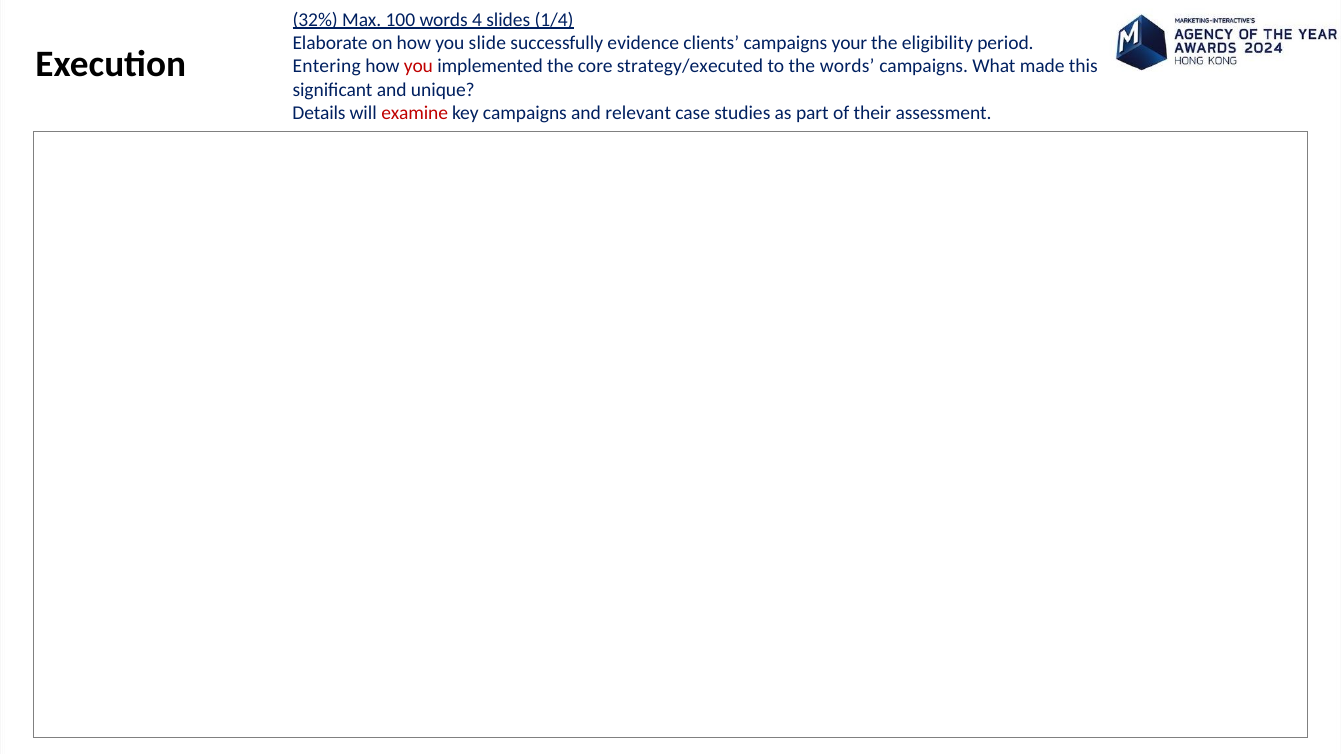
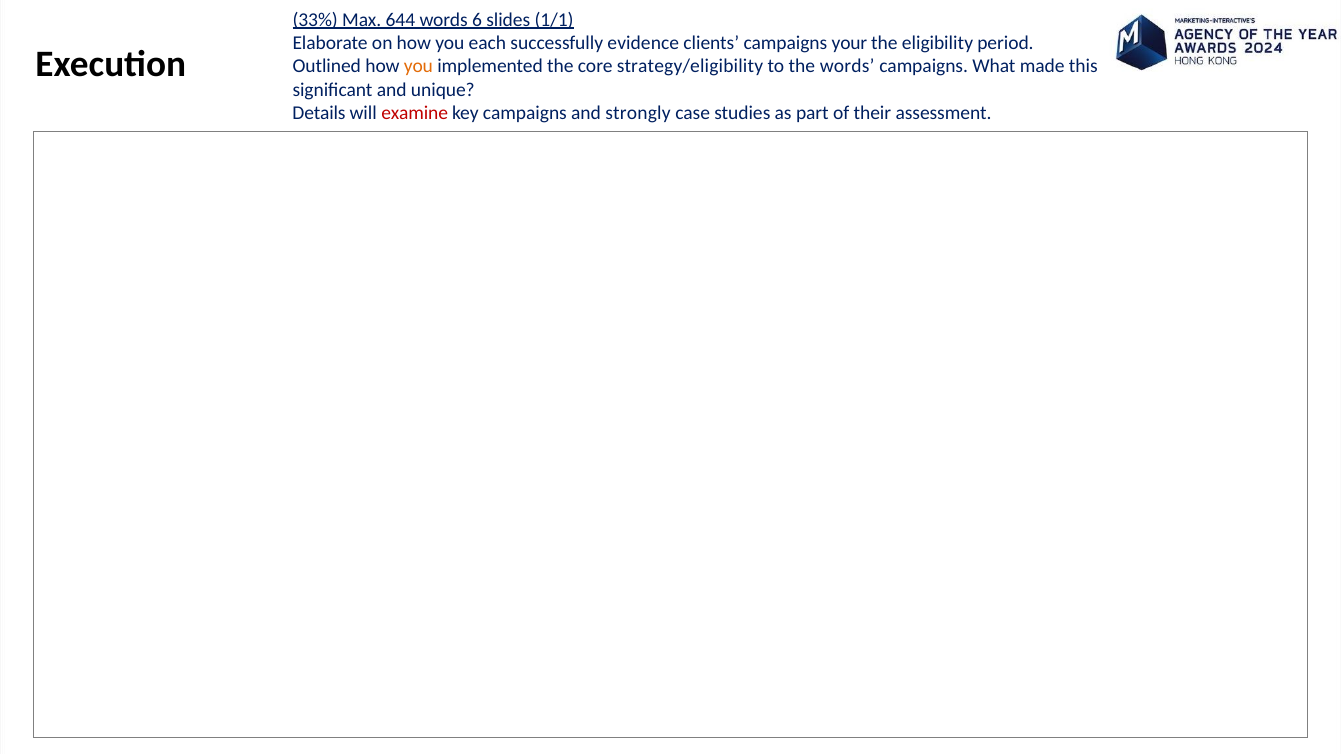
32%: 32% -> 33%
100: 100 -> 644
4: 4 -> 6
1/4: 1/4 -> 1/1
slide: slide -> each
Entering: Entering -> Outlined
you at (418, 67) colour: red -> orange
strategy/executed: strategy/executed -> strategy/eligibility
relevant: relevant -> strongly
